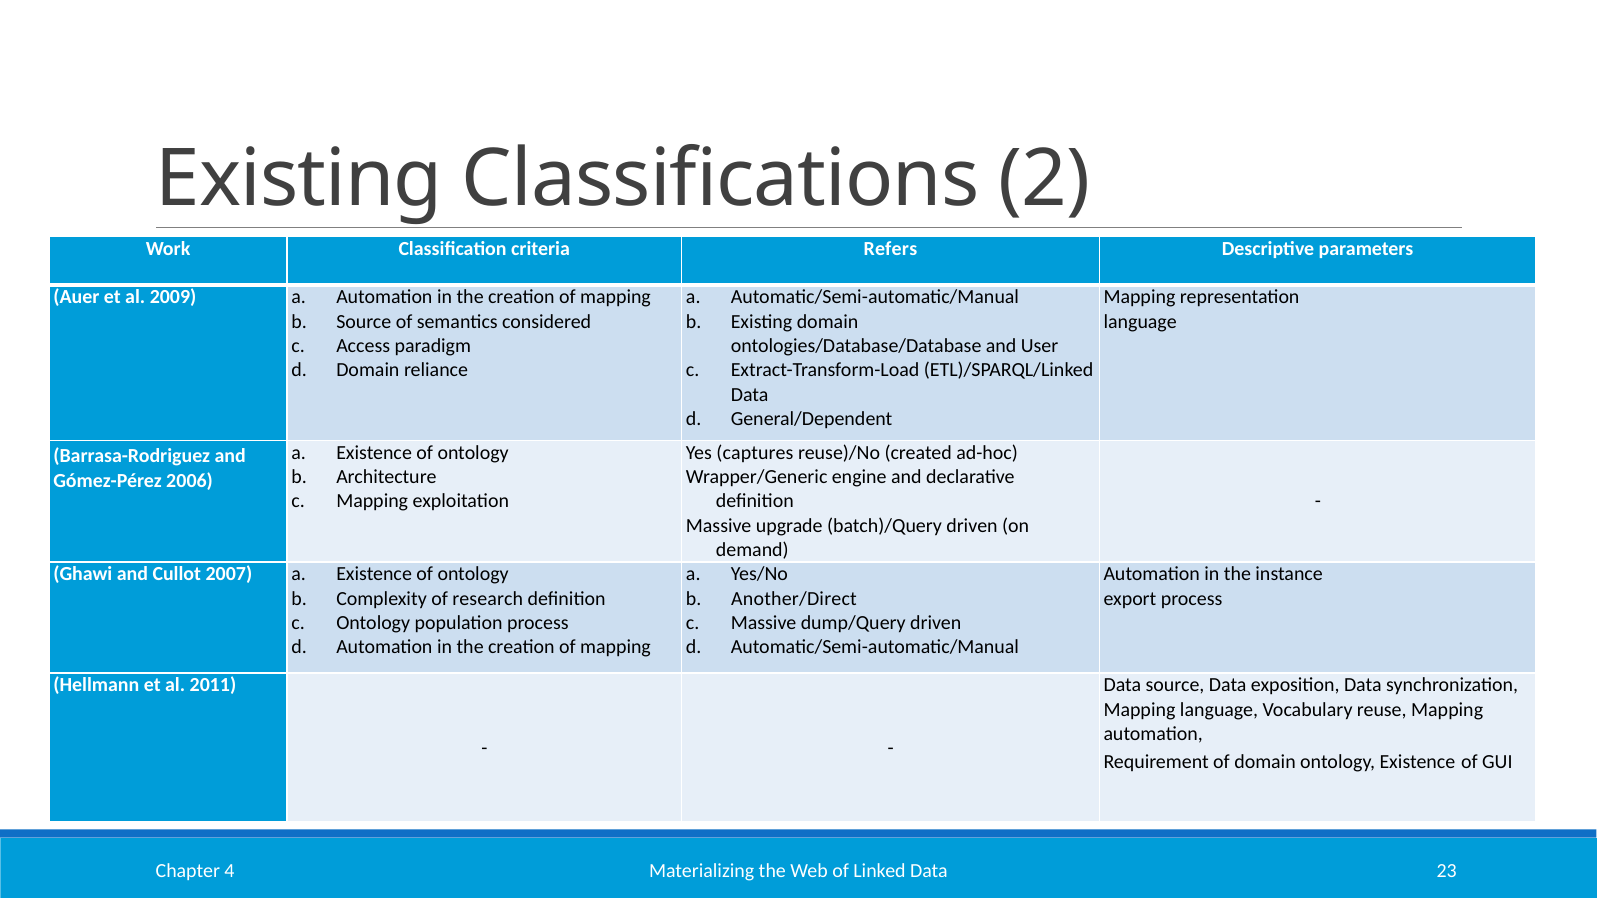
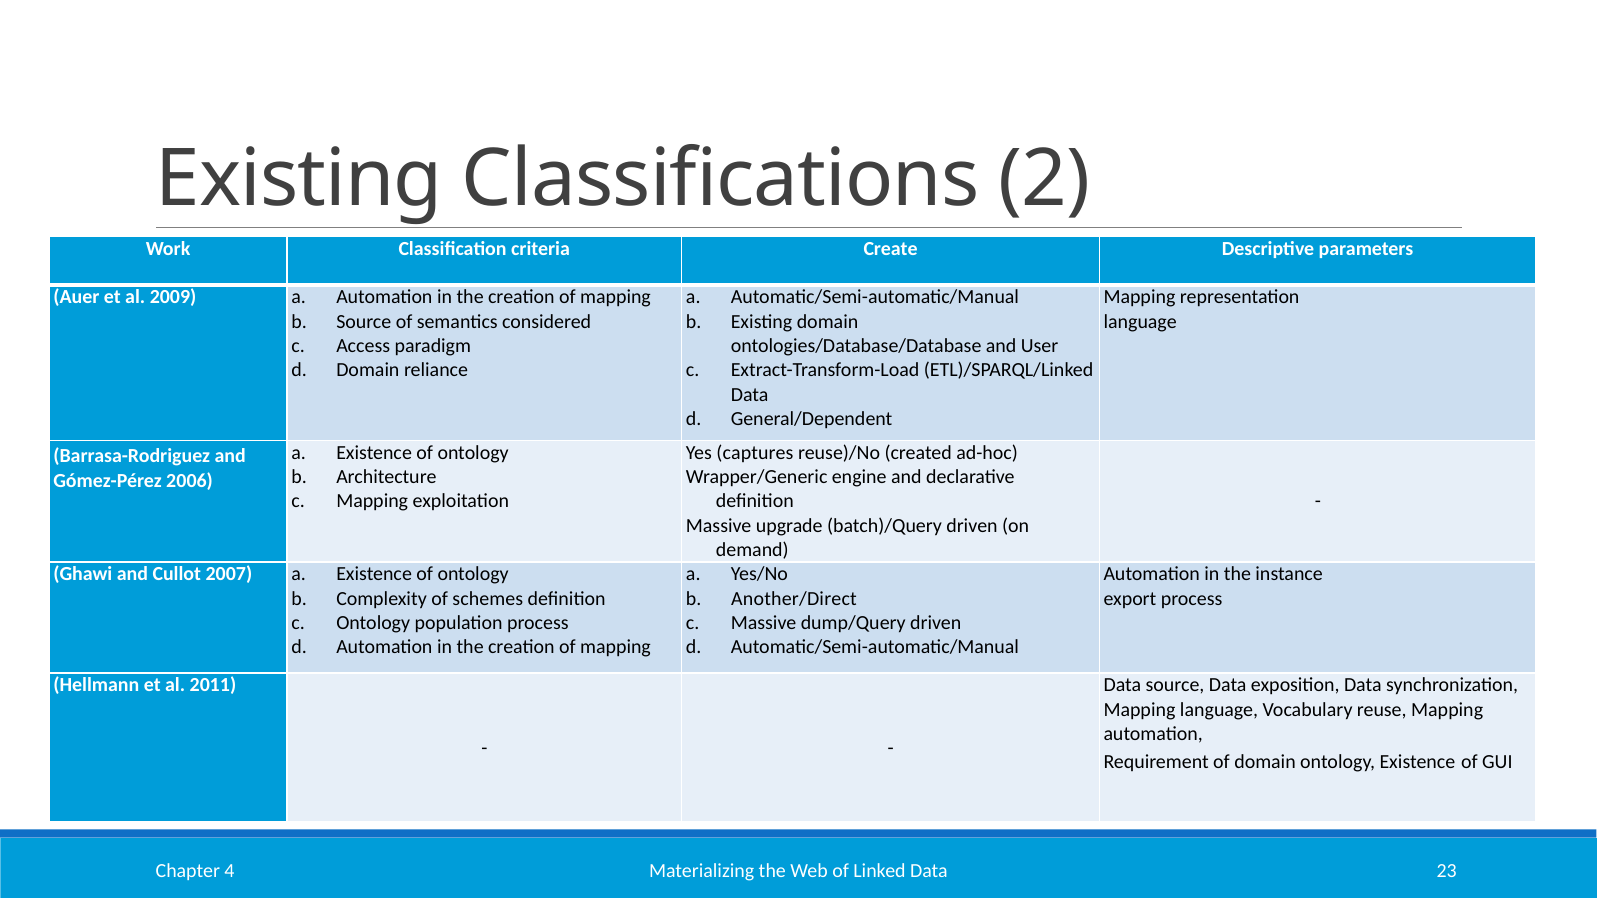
Refers: Refers -> Create
research: research -> schemes
